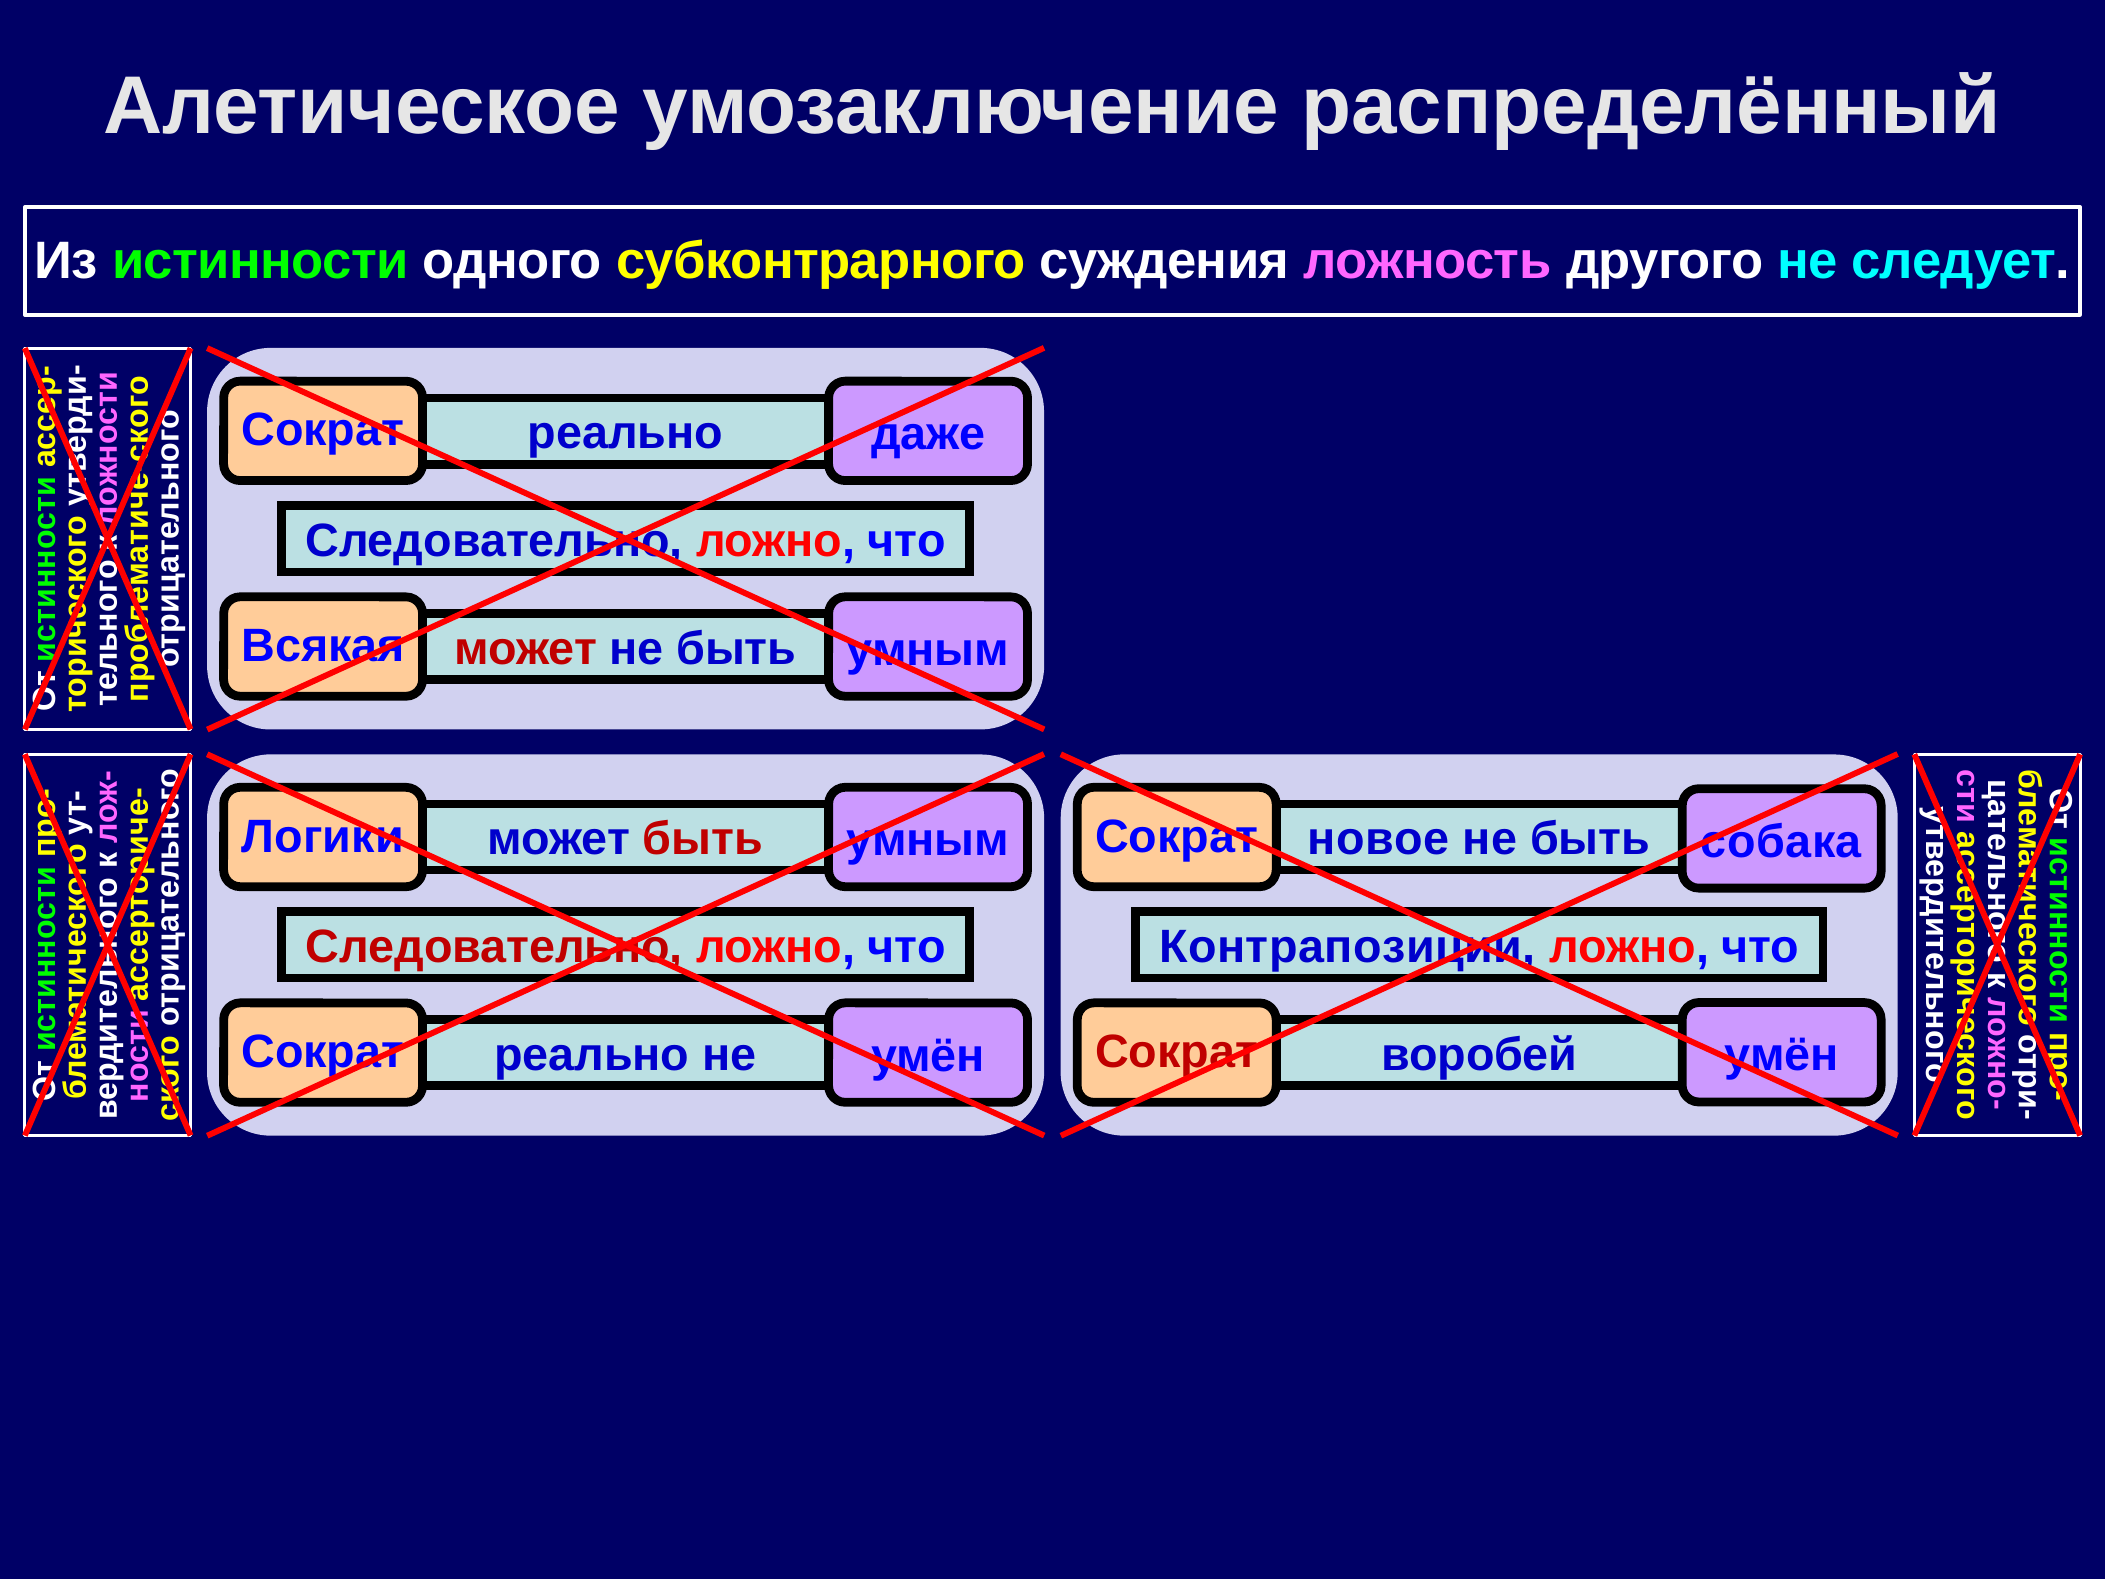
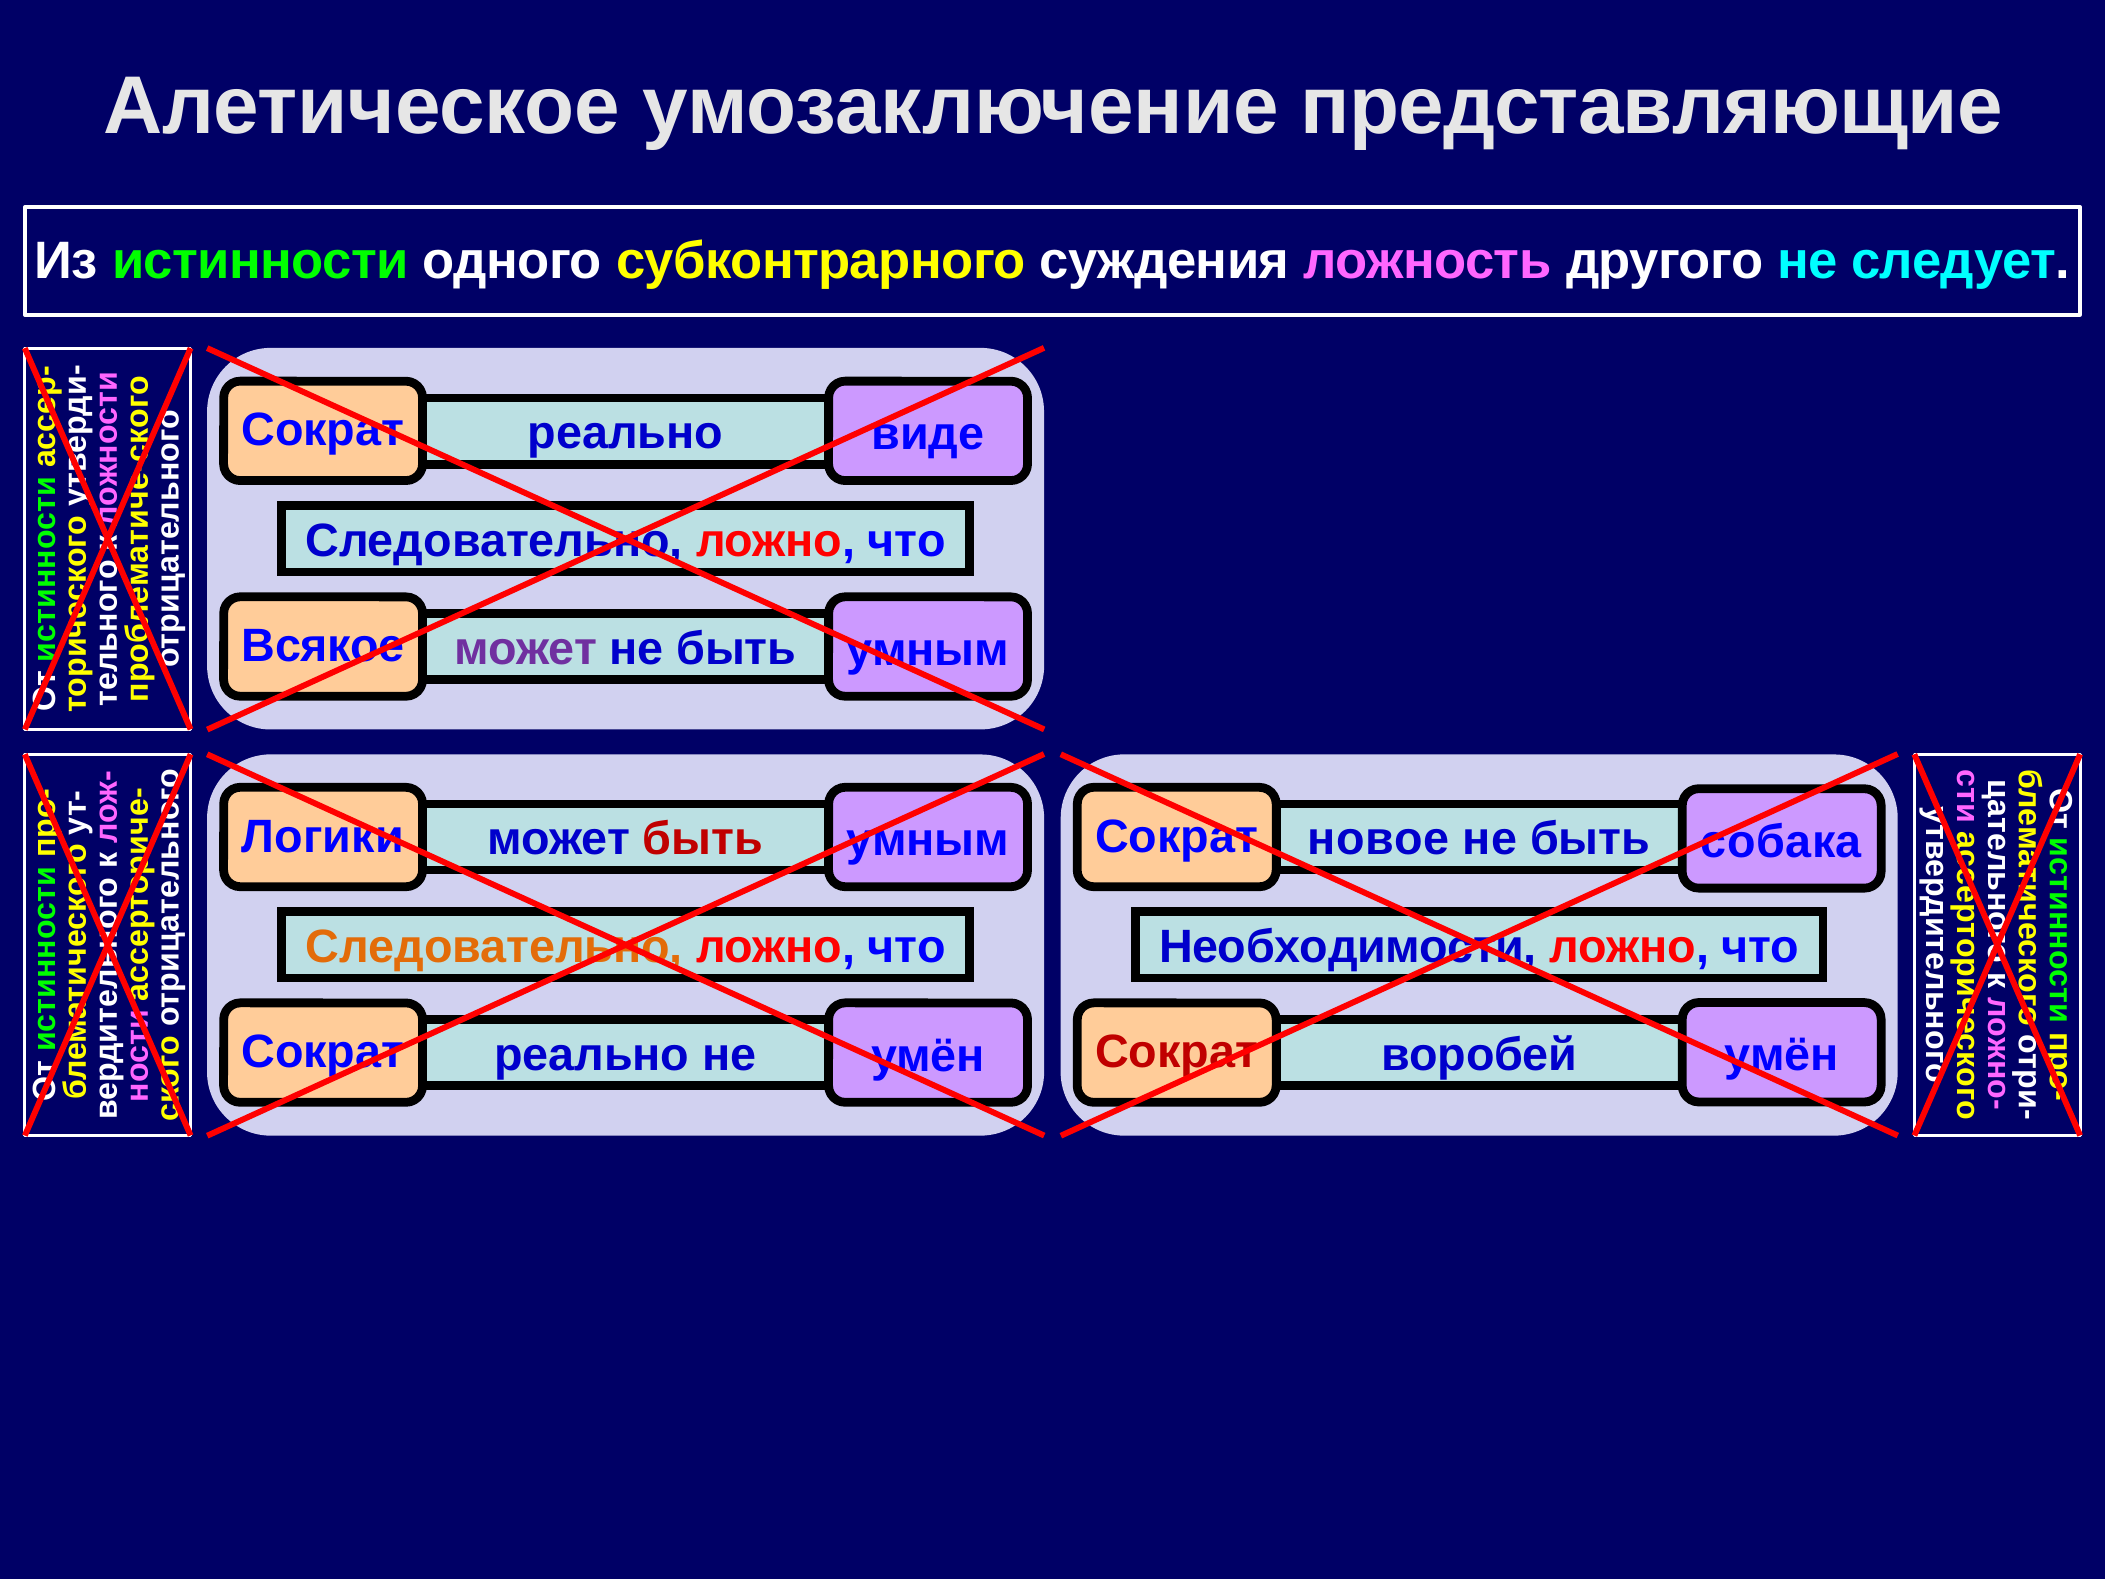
распределённый: распределённый -> представляющие
даже: даже -> виде
Всякая: Всякая -> Всякое
может at (526, 648) colour: red -> purple
Следовательно at (494, 947) colour: red -> orange
Контрапозиции: Контрапозиции -> Необходимости
